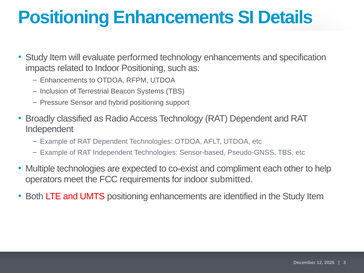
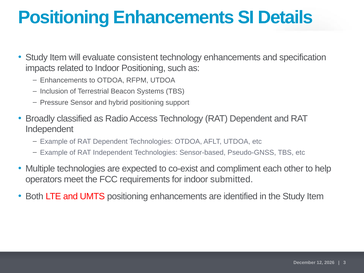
performed: performed -> consistent
